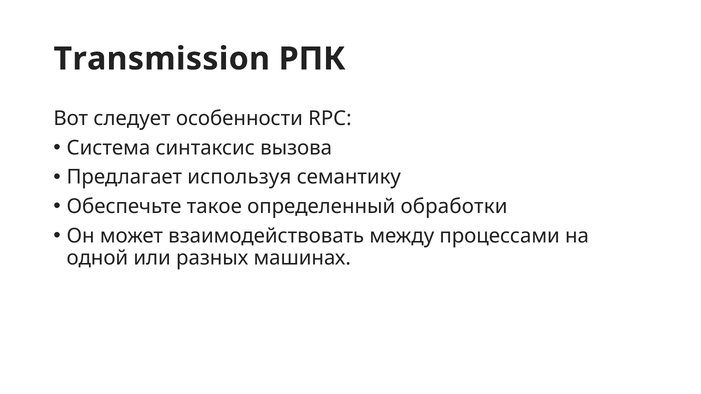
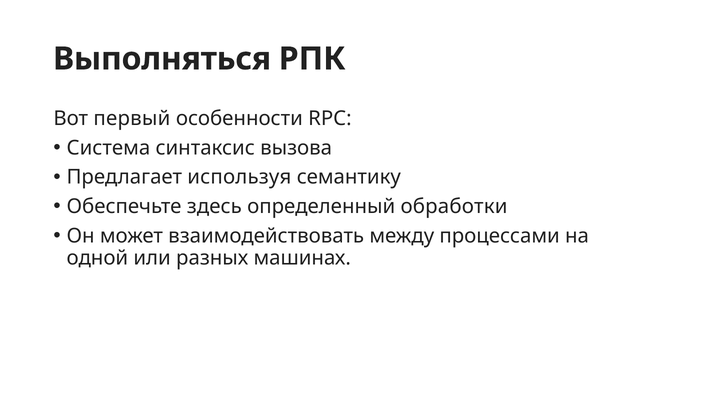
Transmission: Transmission -> Выполняться
следует: следует -> первый
такое: такое -> здесь
